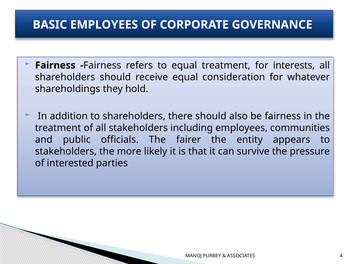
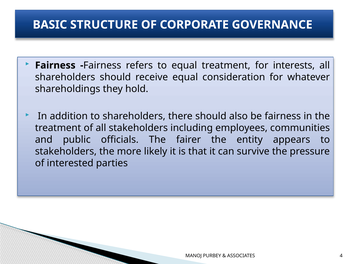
BASIC EMPLOYEES: EMPLOYEES -> STRUCTURE
